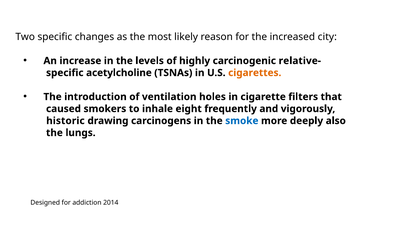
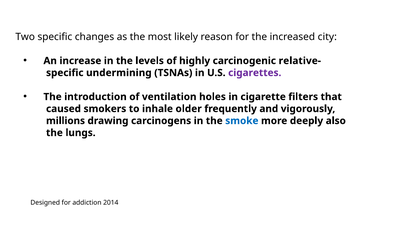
acetylcholine: acetylcholine -> undermining
cigarettes colour: orange -> purple
eight: eight -> older
historic: historic -> millions
